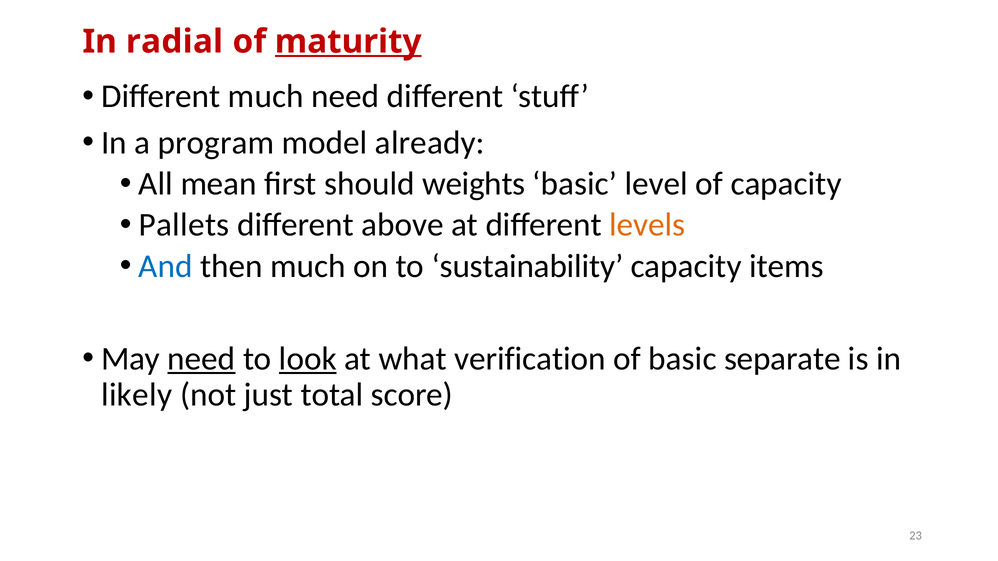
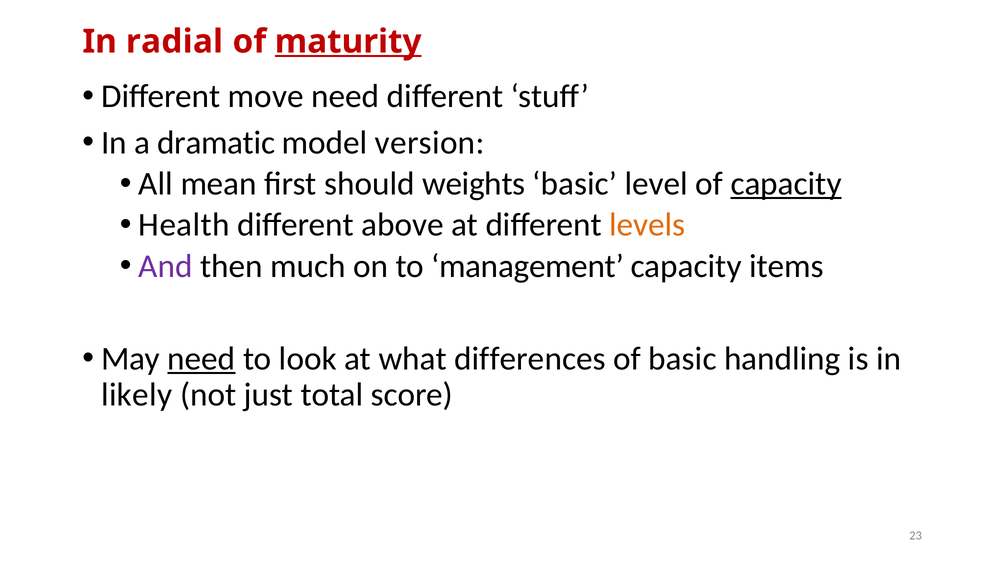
Different much: much -> move
program: program -> dramatic
already: already -> version
capacity at (786, 184) underline: none -> present
Pallets: Pallets -> Health
And colour: blue -> purple
sustainability: sustainability -> management
look underline: present -> none
verification: verification -> differences
separate: separate -> handling
